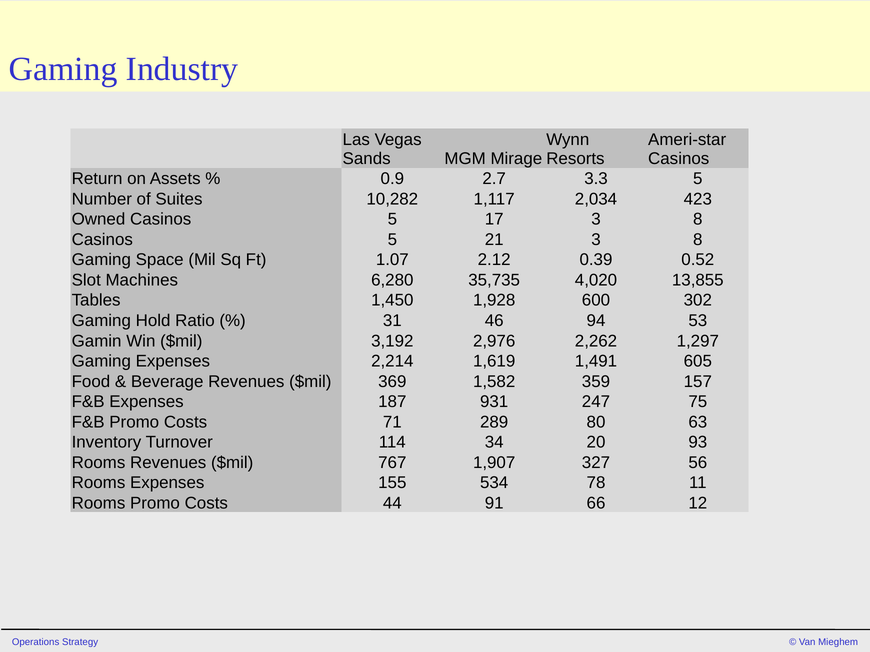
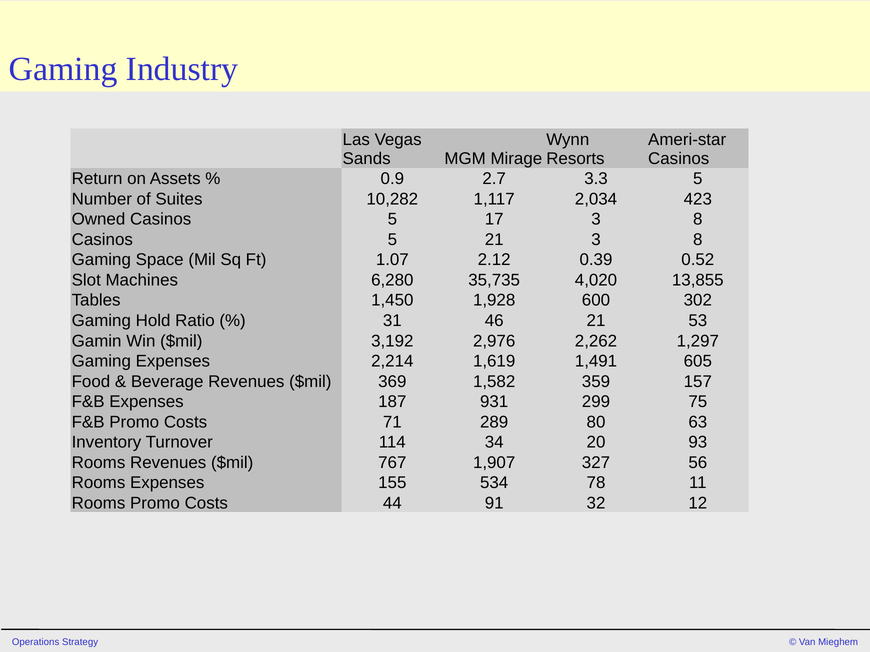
46 94: 94 -> 21
247: 247 -> 299
66: 66 -> 32
